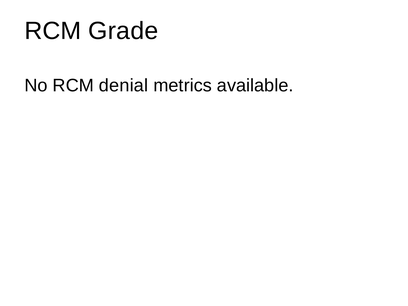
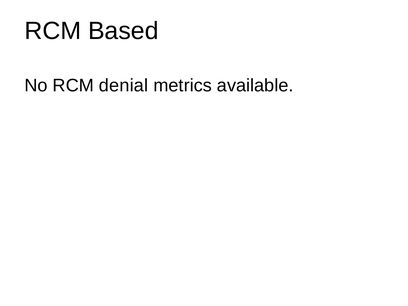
Grade: Grade -> Based
